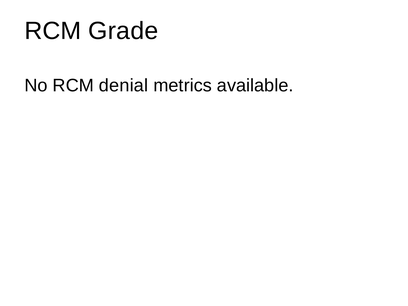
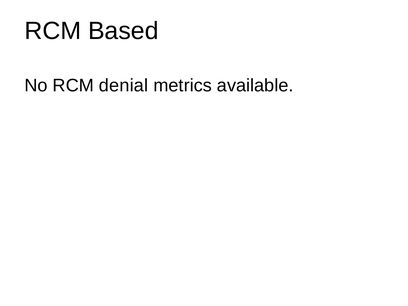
Grade: Grade -> Based
